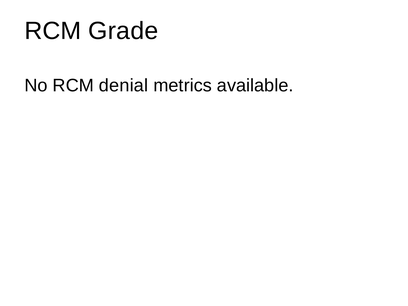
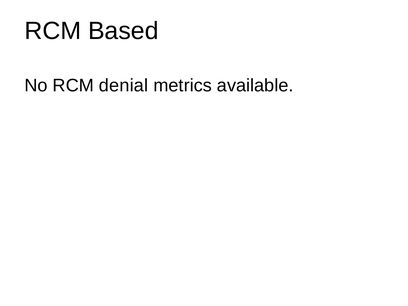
Grade: Grade -> Based
